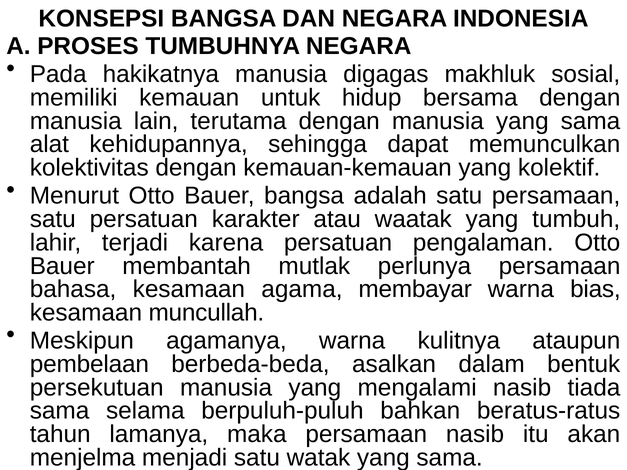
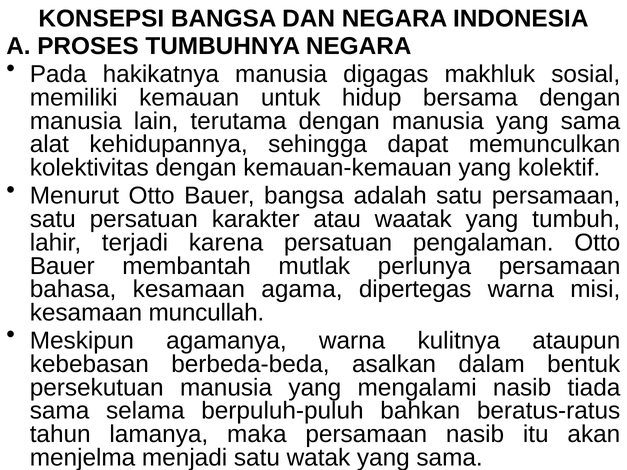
membayar: membayar -> dipertegas
bias: bias -> misi
pembelaan: pembelaan -> kebebasan
